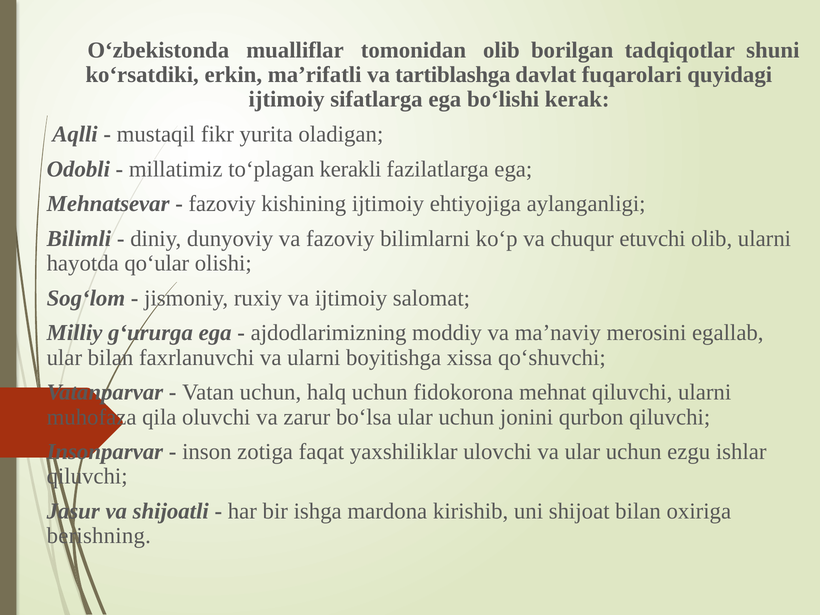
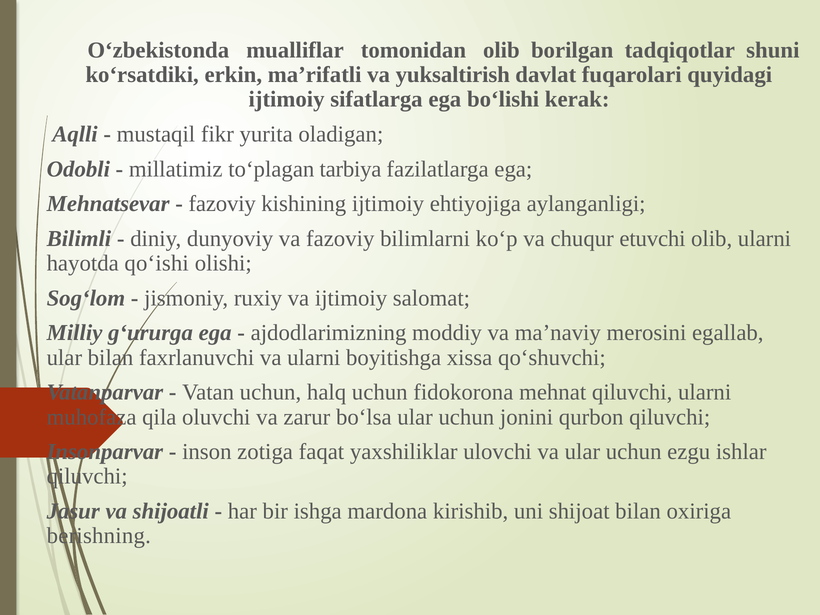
tartiblashga: tartiblashga -> yuksaltirish
kerakli: kerakli -> tarbiya
qo‘ular: qo‘ular -> qo‘ishi
